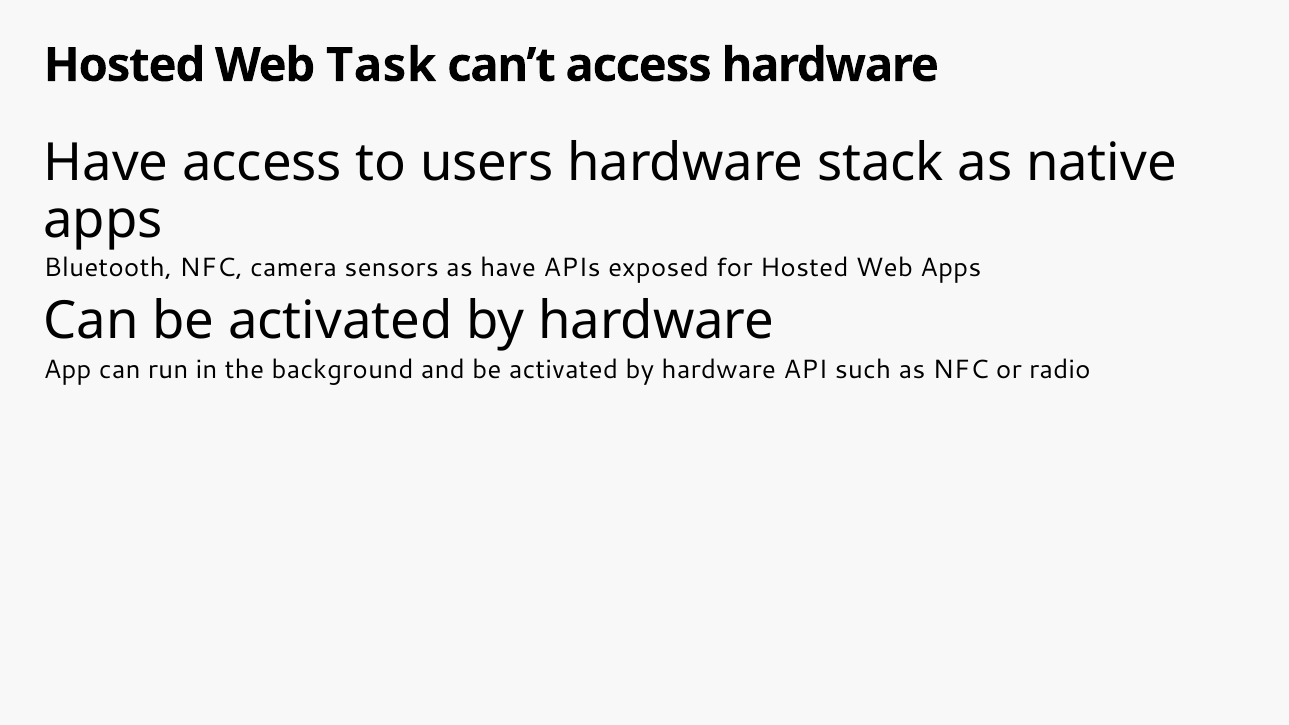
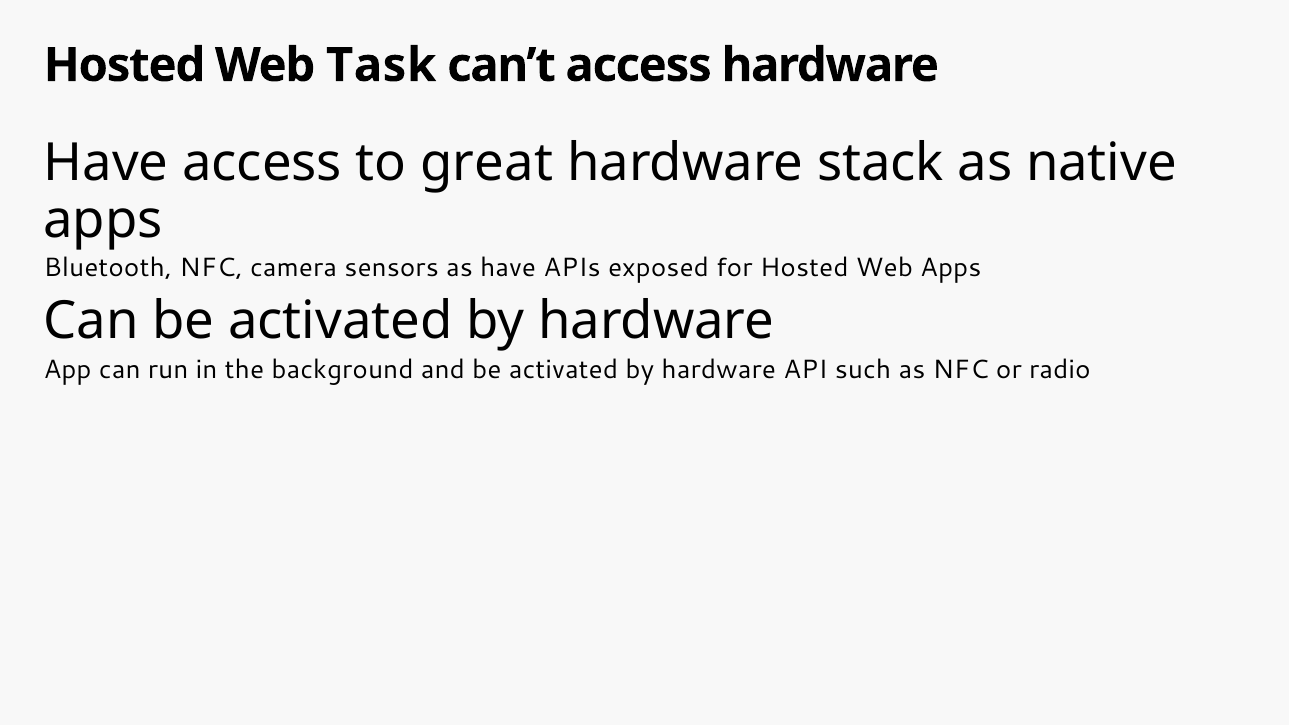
users: users -> great
